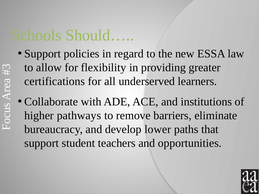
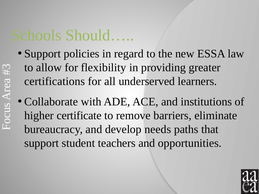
pathways: pathways -> certificate
lower: lower -> needs
